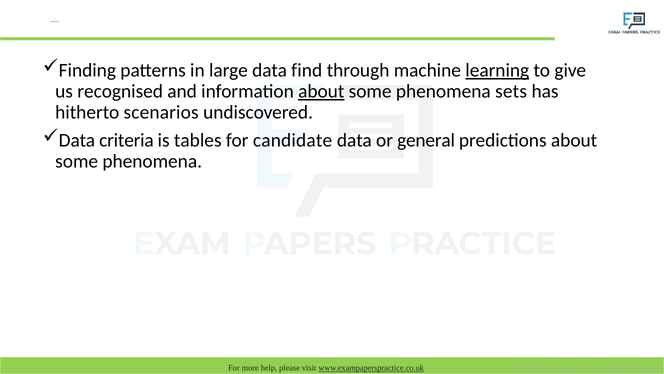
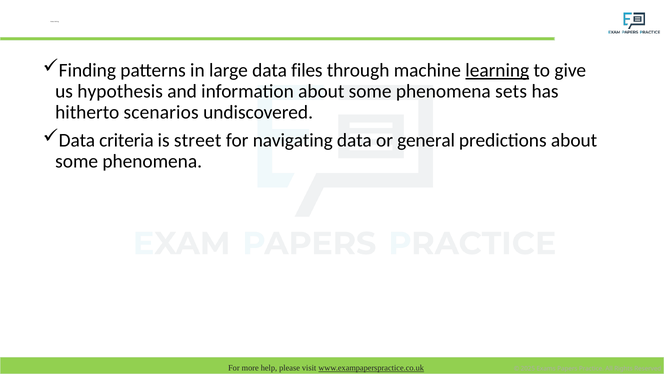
find: find -> files
recognised: recognised -> hypothesis
about at (321, 91) underline: present -> none
tables: tables -> street
candidate: candidate -> navigating
